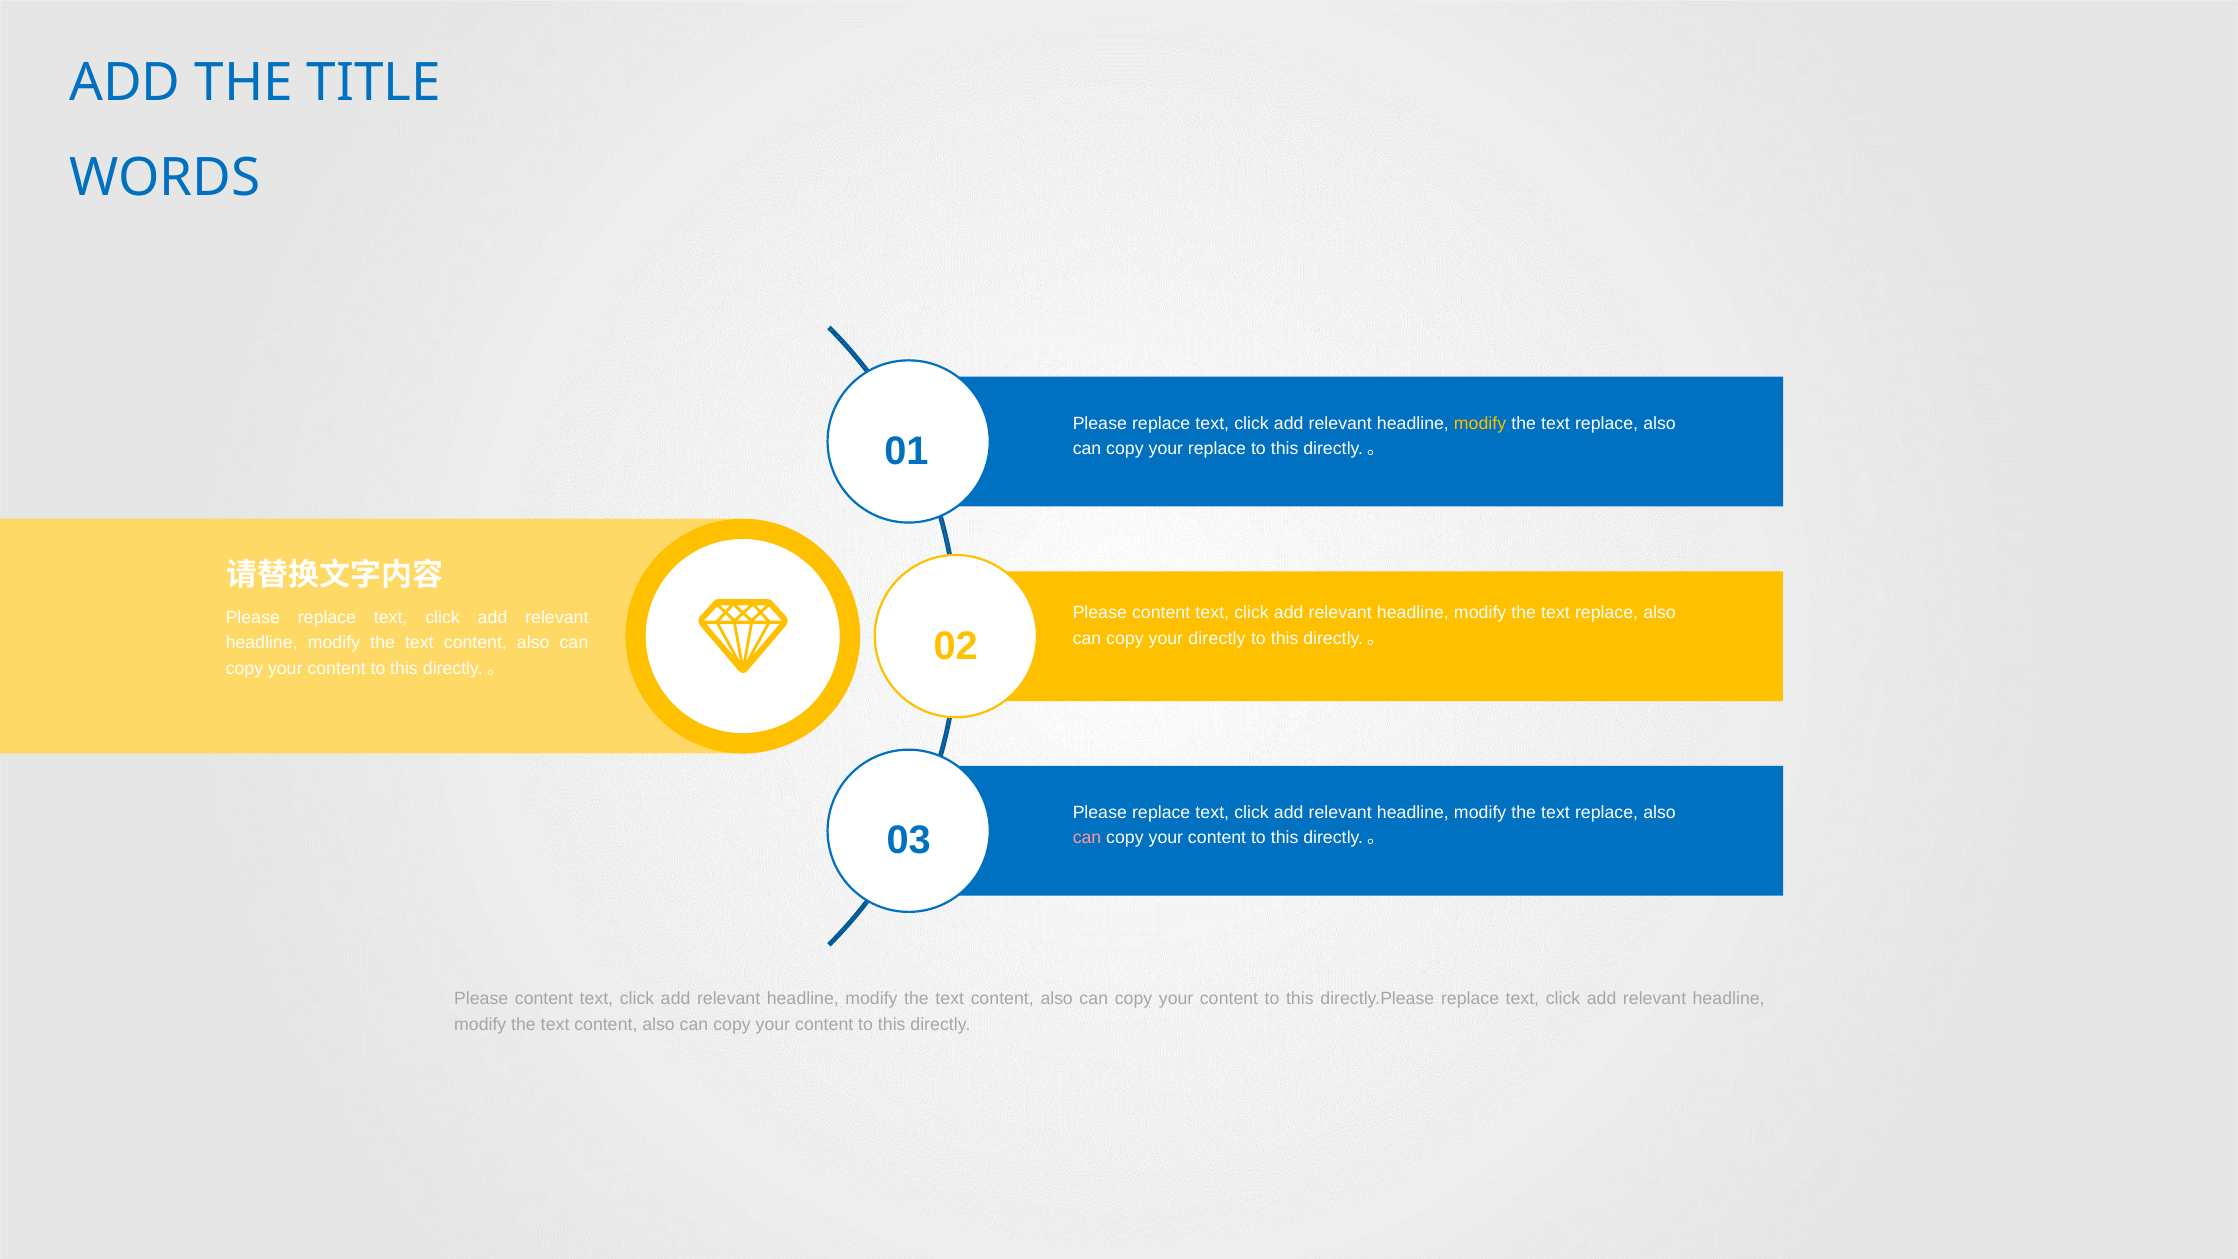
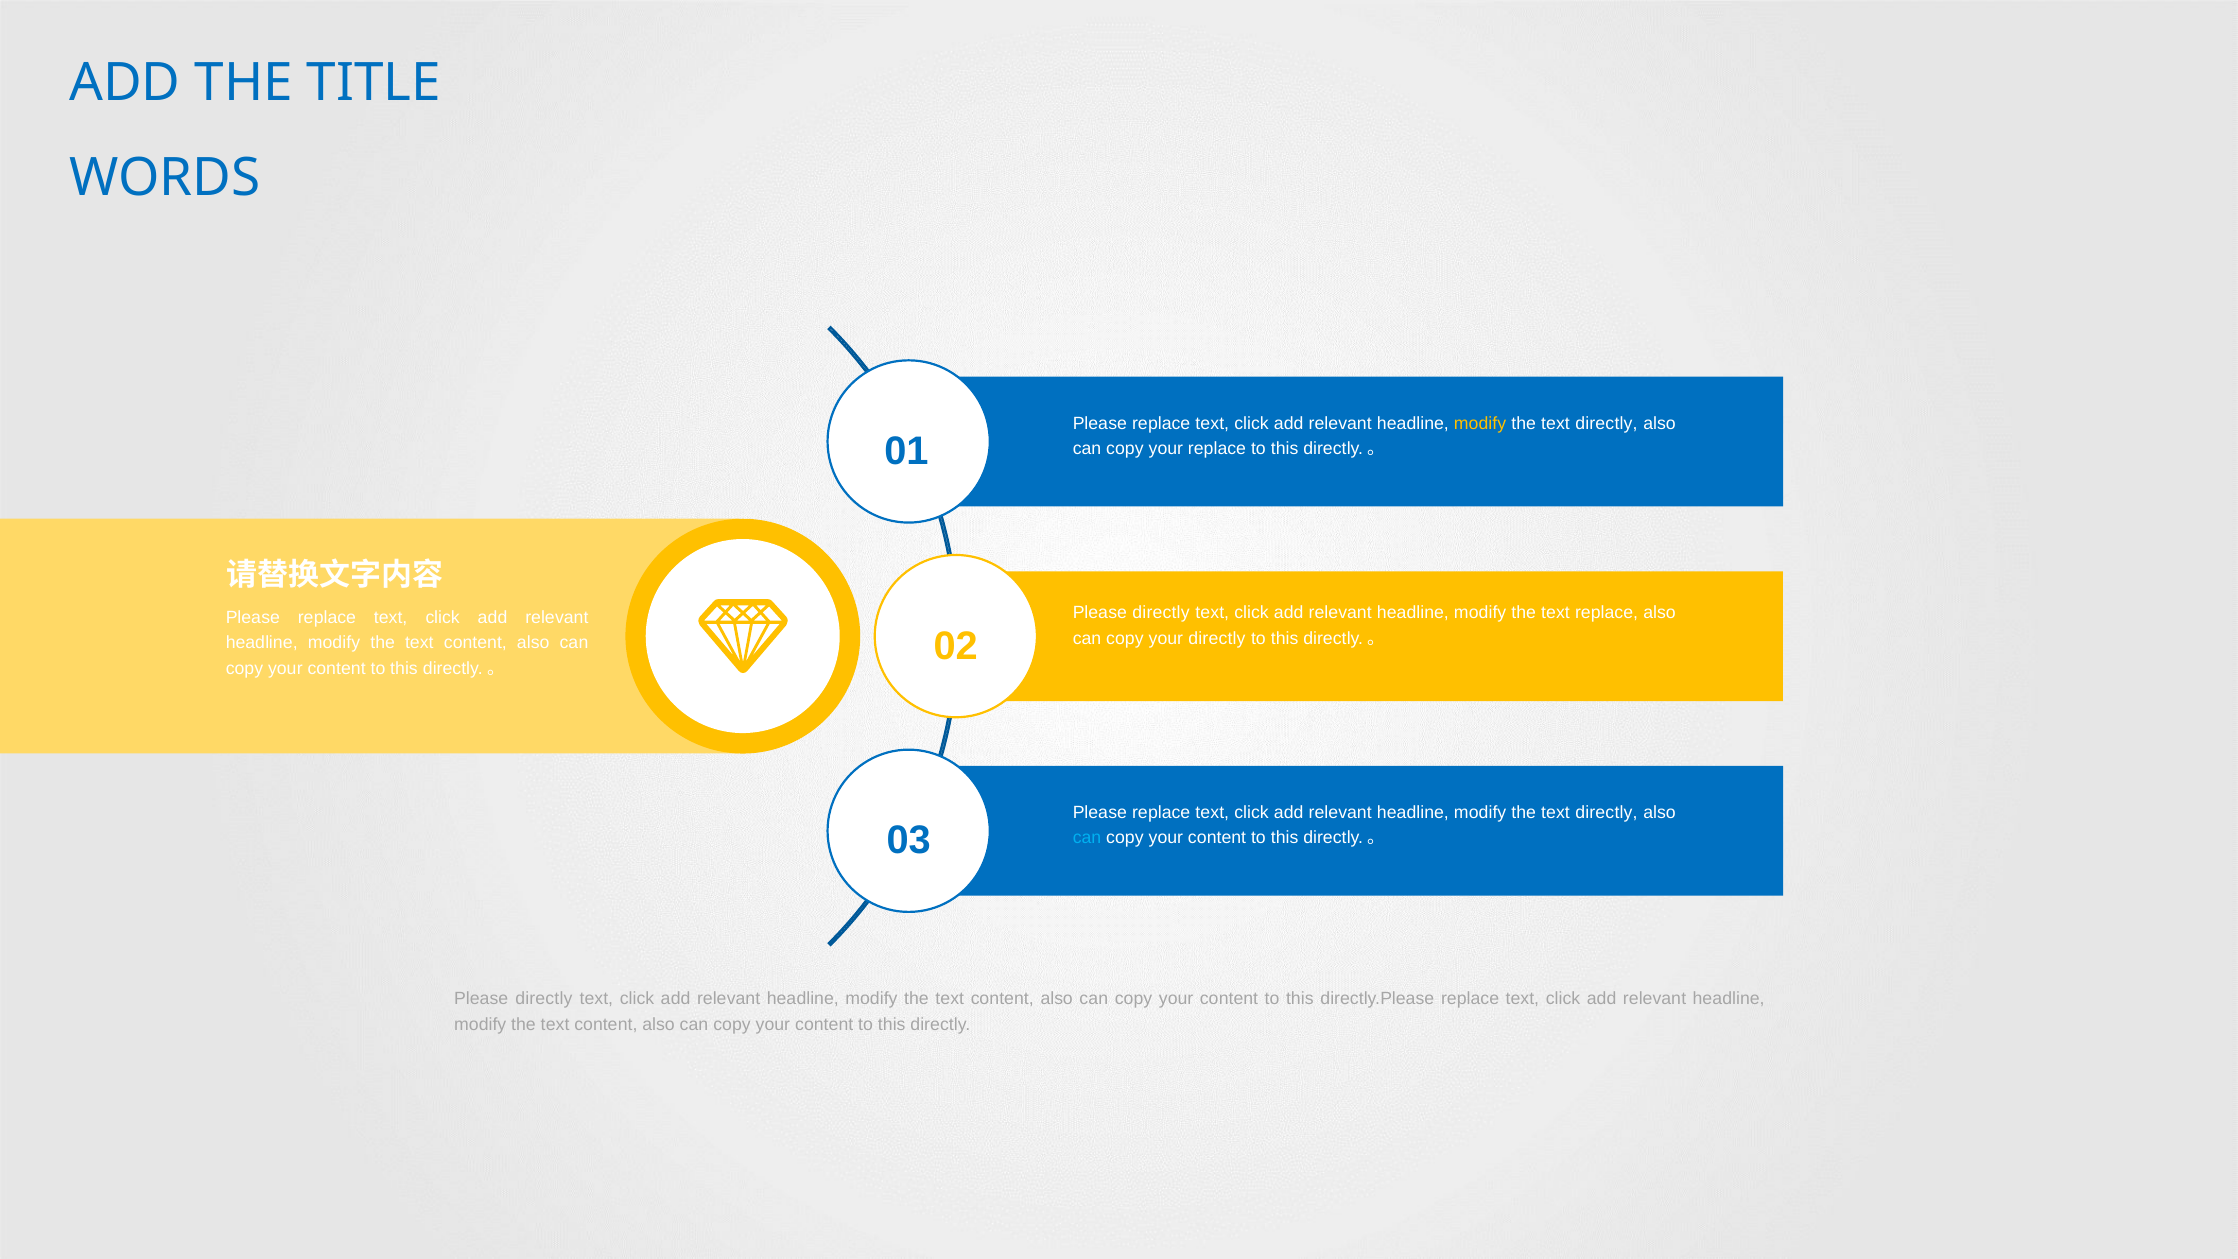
replace at (1607, 423): replace -> directly
content at (1161, 613): content -> directly
replace at (1607, 812): replace -> directly
can at (1087, 838) colour: pink -> light blue
content at (544, 999): content -> directly
